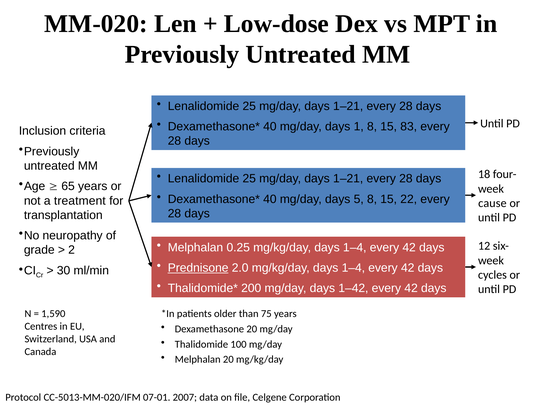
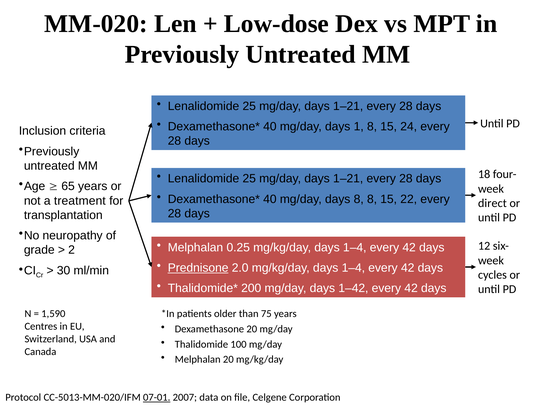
83: 83 -> 24
days 5: 5 -> 8
cause: cause -> direct
07-01 underline: none -> present
